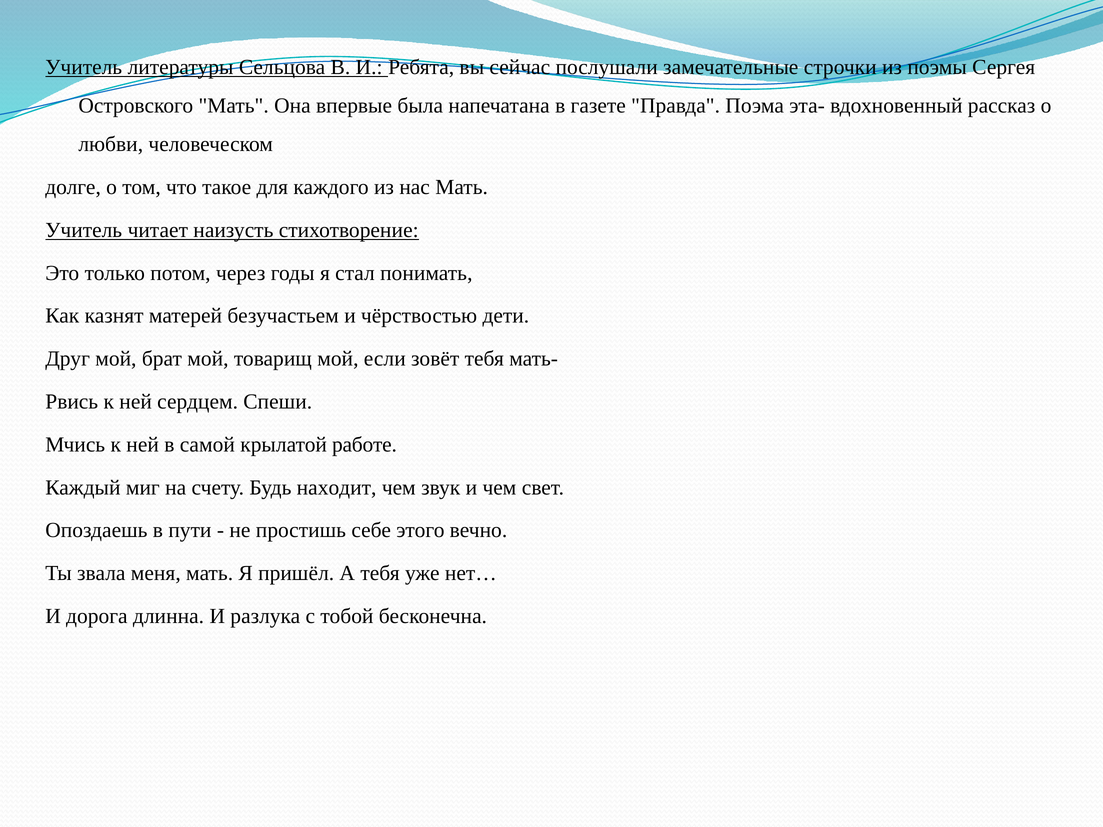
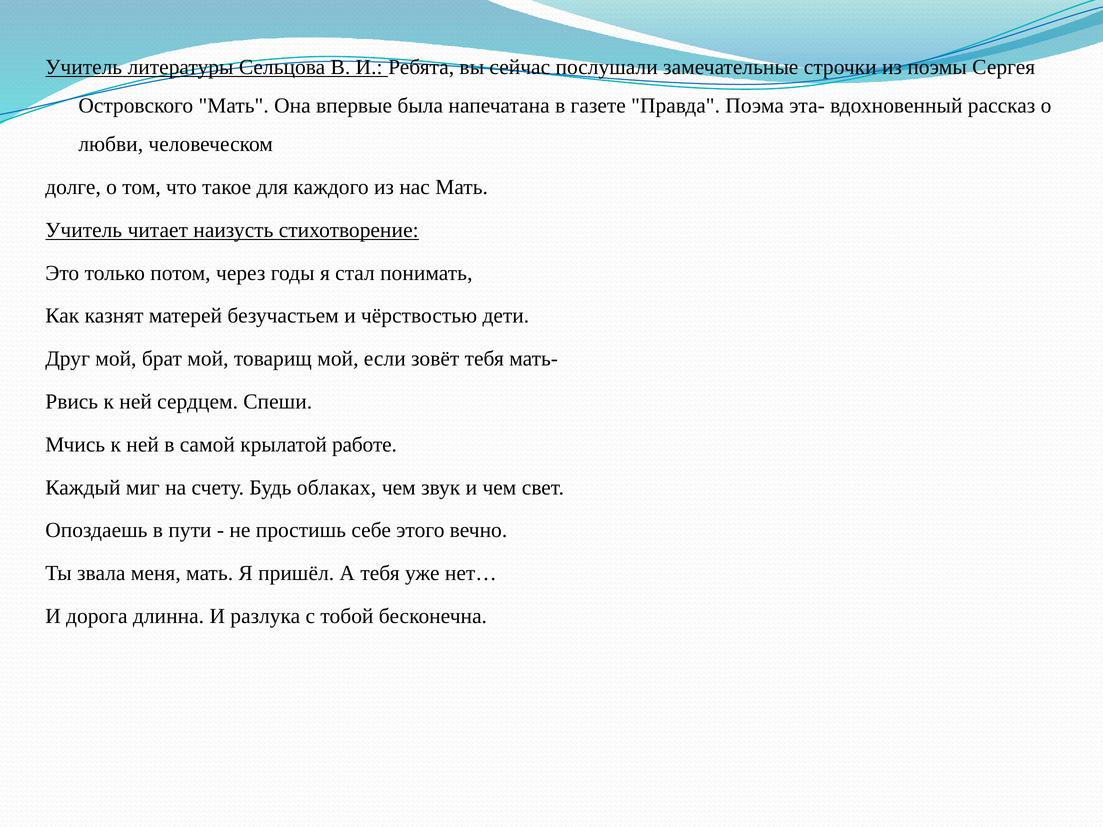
находит: находит -> облаках
